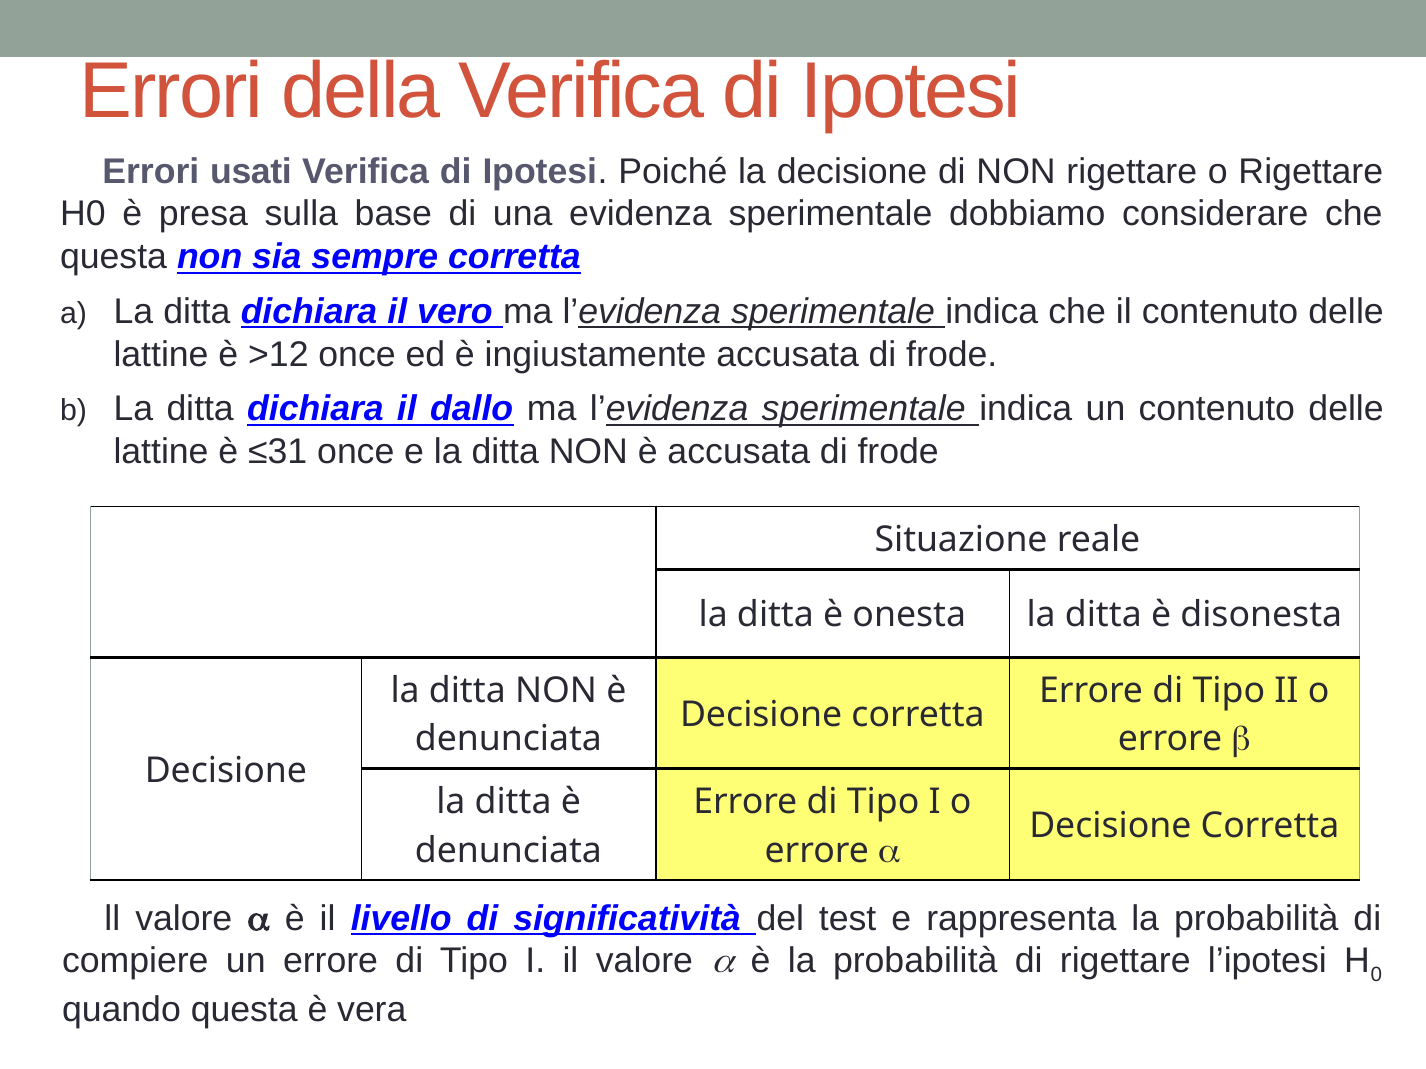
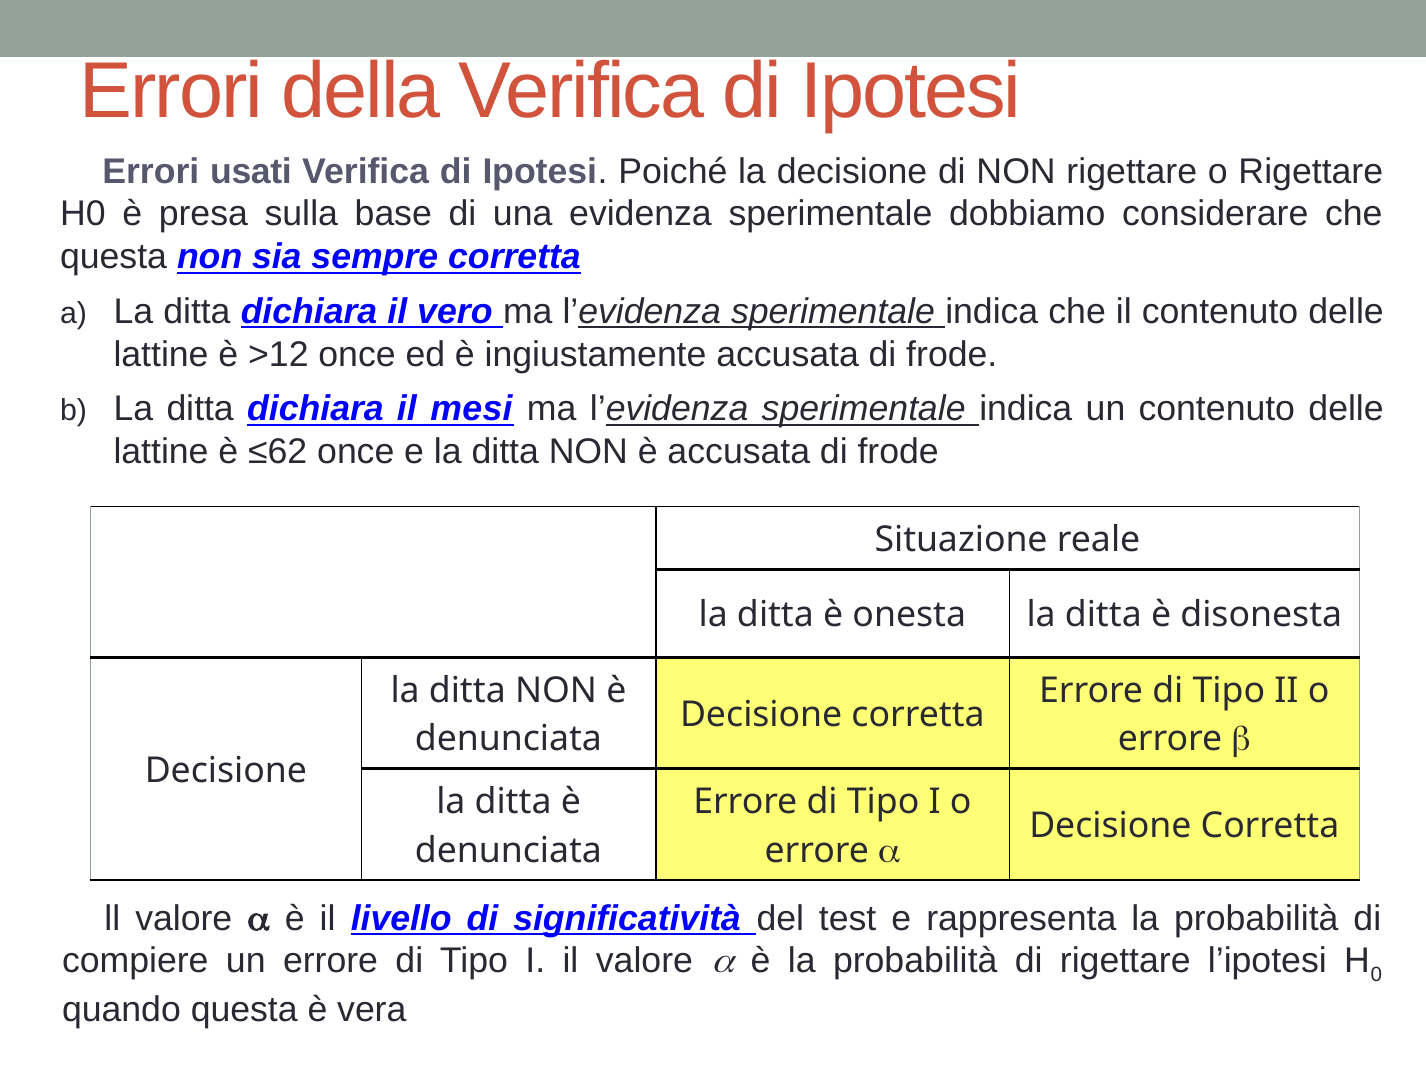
dallo: dallo -> mesi
≤31: ≤31 -> ≤62
